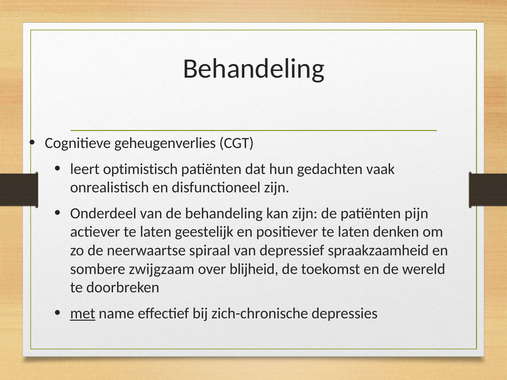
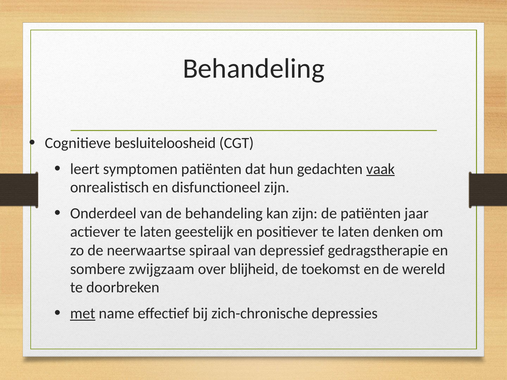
geheugenverlies: geheugenverlies -> besluiteloosheid
optimistisch: optimistisch -> symptomen
vaak underline: none -> present
pijn: pijn -> jaar
spraakzaamheid: spraakzaamheid -> gedragstherapie
